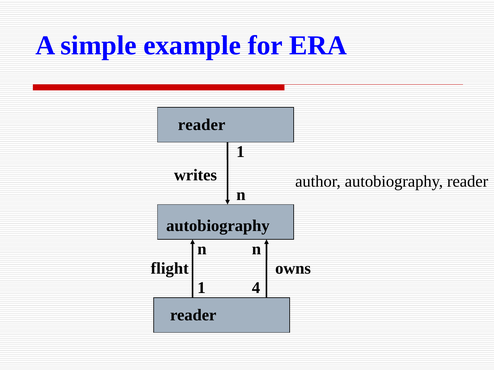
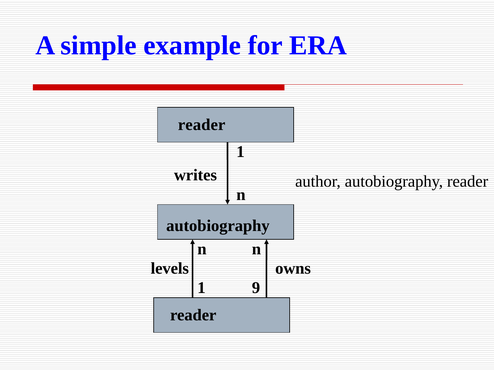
flight: flight -> levels
4: 4 -> 9
